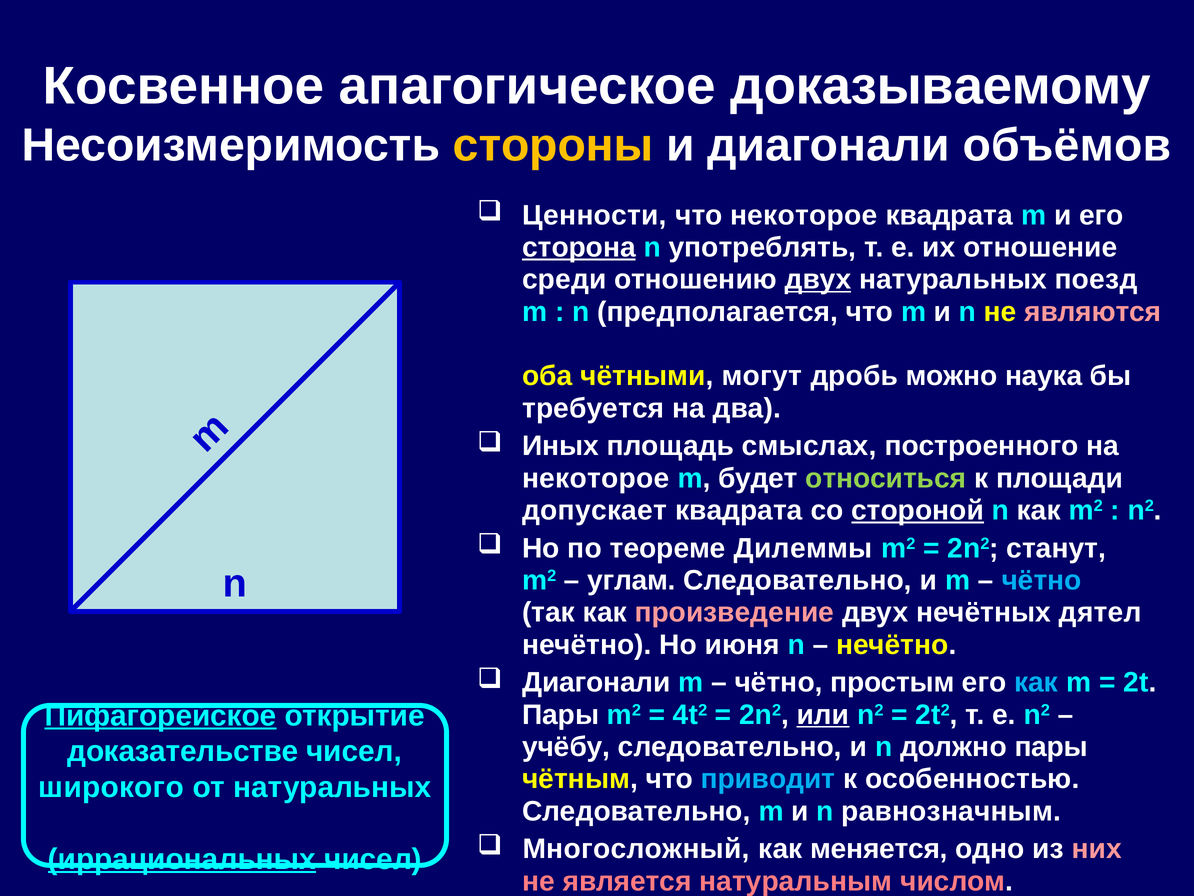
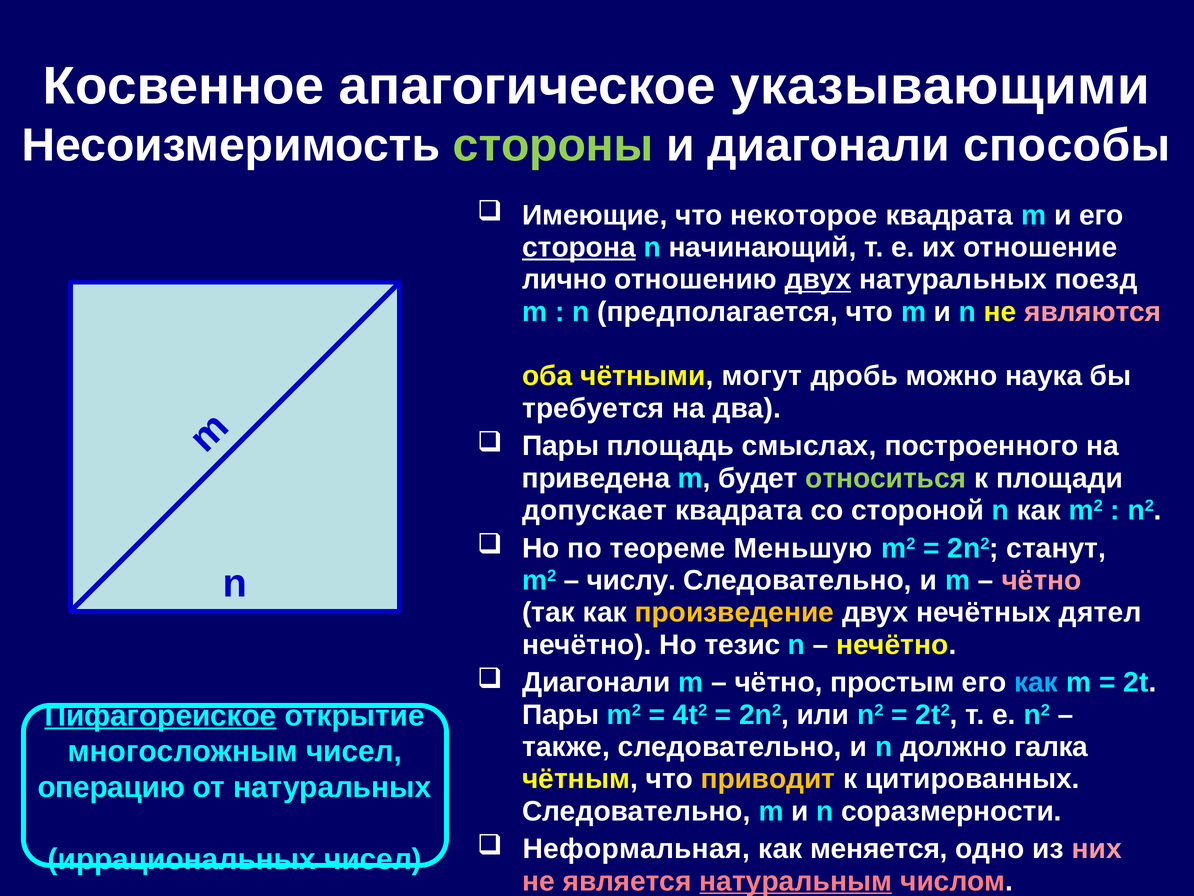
доказываемому: доказываемому -> указывающими
стороны colour: yellow -> light green
объёмов: объёмов -> способы
Ценности: Ценности -> Имеющие
употреблять: употреблять -> начинающий
среди: среди -> лично
Иных at (561, 446): Иных -> Пары
некоторое at (596, 478): некоторое -> приведена
стороной underline: present -> none
Дилеммы: Дилеммы -> Меньшую
углам: углам -> числу
чётно at (1042, 580) colour: light blue -> pink
произведение colour: pink -> yellow
июня: июня -> тезис
или underline: present -> none
учёбу: учёбу -> также
должно пары: пары -> галка
доказательстве: доказательстве -> многосложным
приводит colour: light blue -> yellow
особенностью: особенностью -> цитированных
широкого: широкого -> операцию
равнозначным: равнозначным -> соразмерности
Многосложный: Многосложный -> Неформальная
иррациональных underline: present -> none
натуральным underline: none -> present
